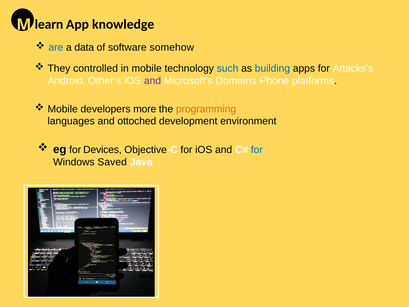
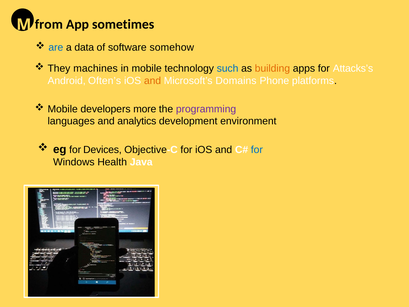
learn: learn -> from
knowledge: knowledge -> sometimes
controlled: controlled -> machines
building colour: blue -> orange
Other’s: Other’s -> Often’s
and at (153, 81) colour: purple -> orange
programming colour: orange -> purple
ottoched: ottoched -> analytics
Saved: Saved -> Health
